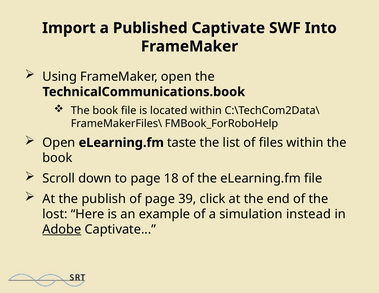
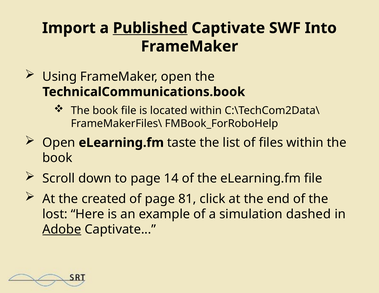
Published underline: none -> present
18: 18 -> 14
publish: publish -> created
39: 39 -> 81
instead: instead -> dashed
